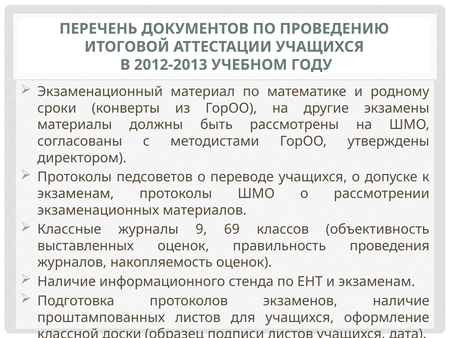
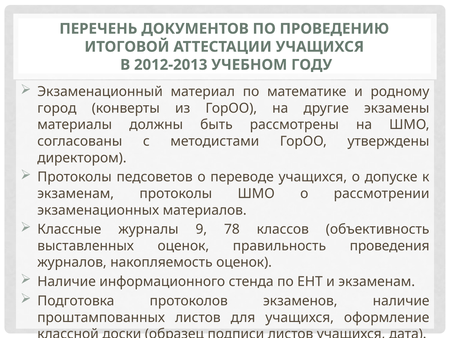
сроки: сроки -> город
69: 69 -> 78
